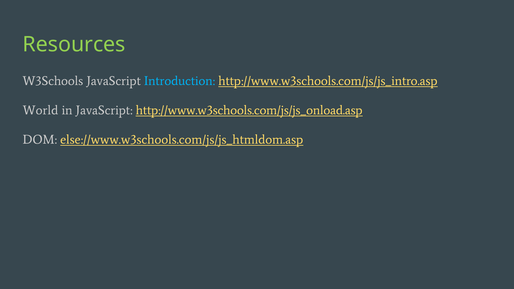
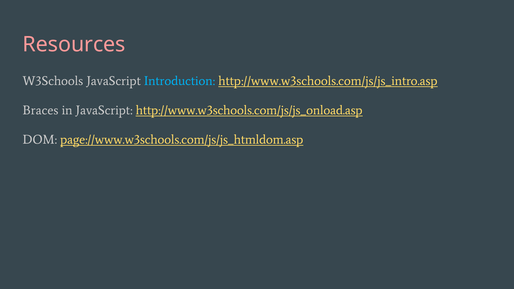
Resources colour: light green -> pink
World: World -> Braces
else://www.w3schools.com/js/js_htmldom.asp: else://www.w3schools.com/js/js_htmldom.asp -> page://www.w3schools.com/js/js_htmldom.asp
